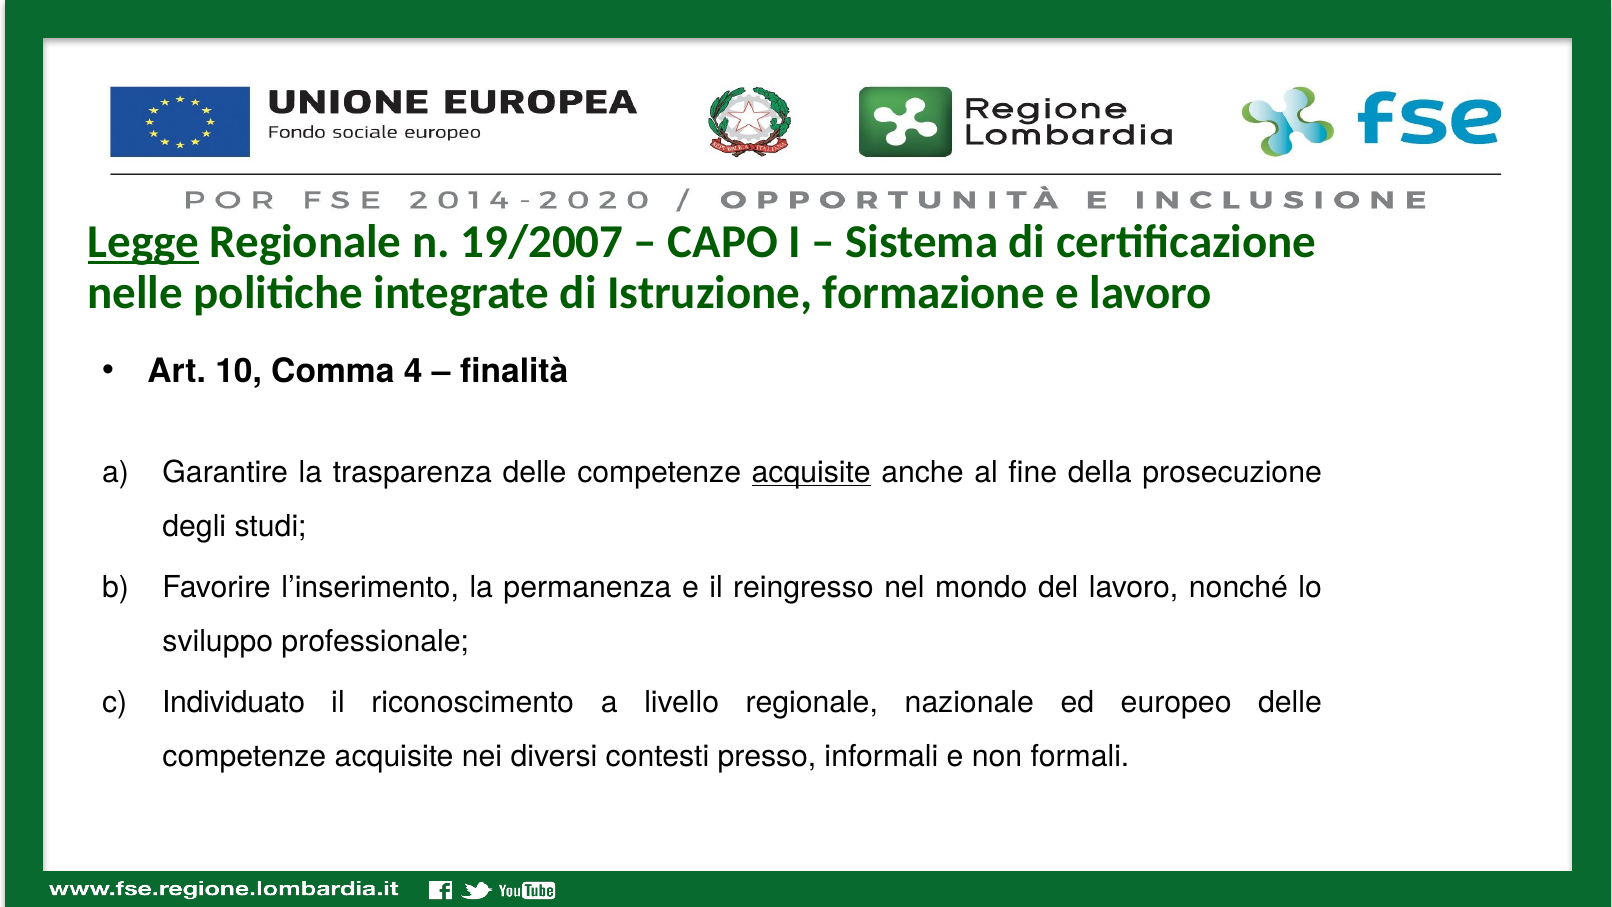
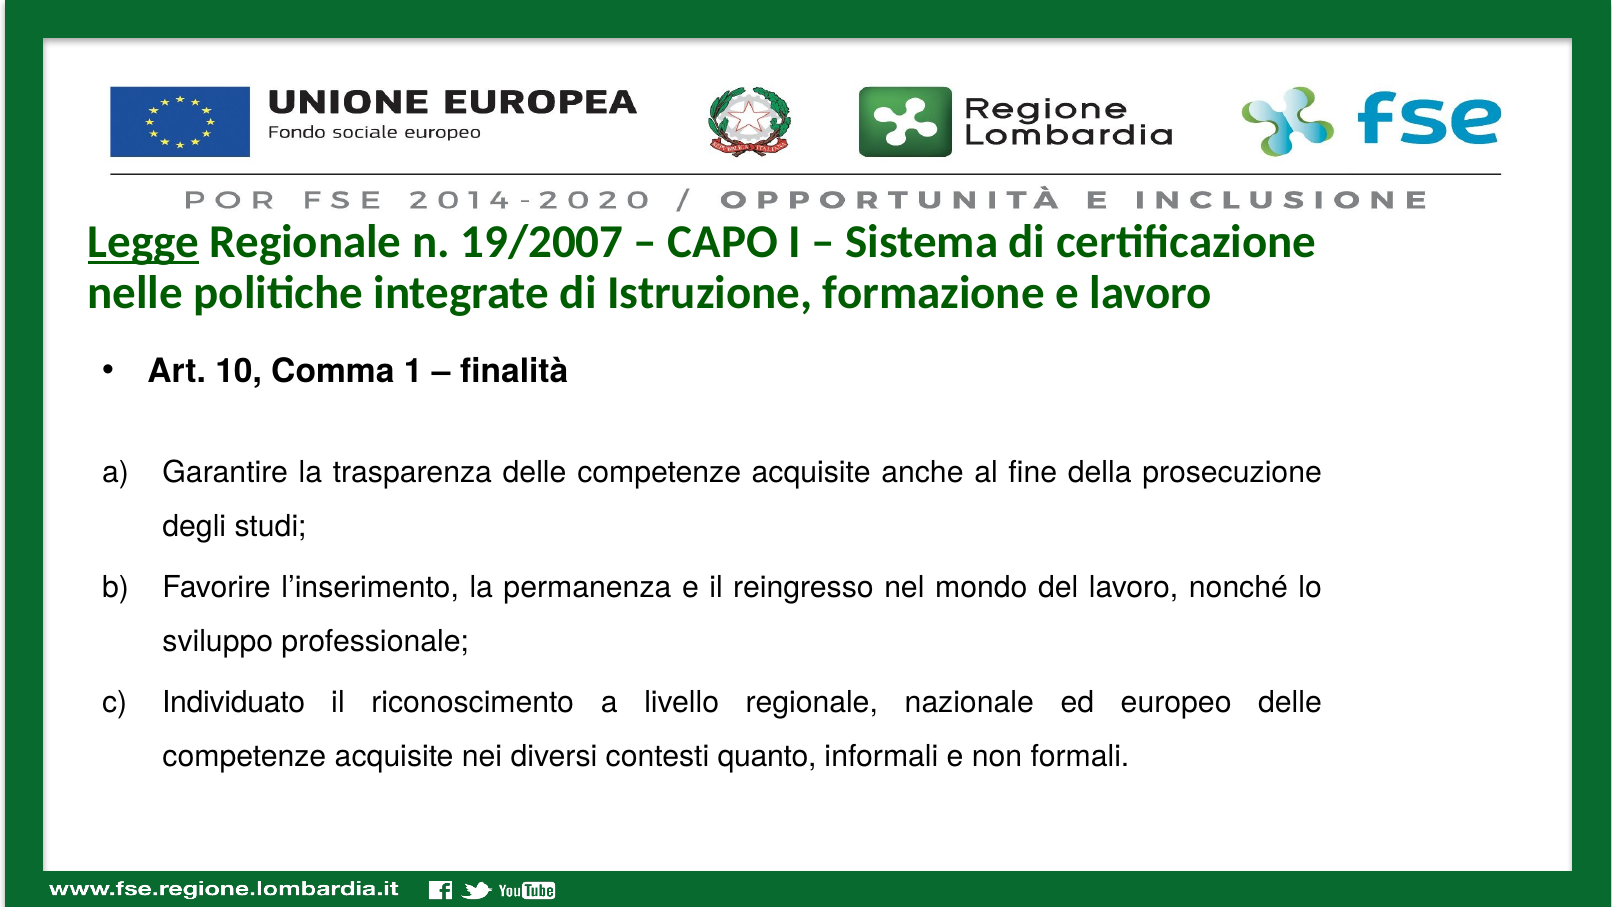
4: 4 -> 1
acquisite at (811, 472) underline: present -> none
presso: presso -> quanto
